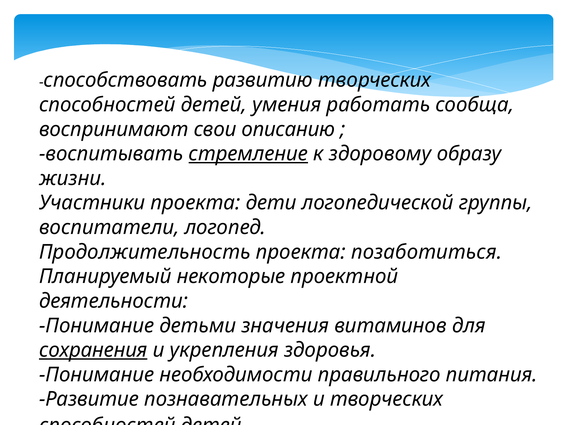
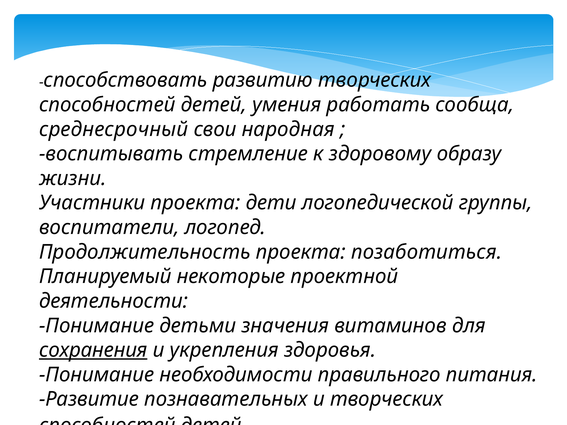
воспринимают: воспринимают -> среднесрочный
описанию: описанию -> народная
стремление underline: present -> none
